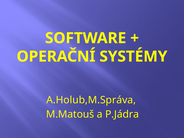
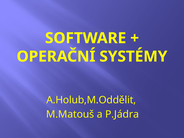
A.Holub,M.Správa: A.Holub,M.Správa -> A.Holub,M.Oddělit
